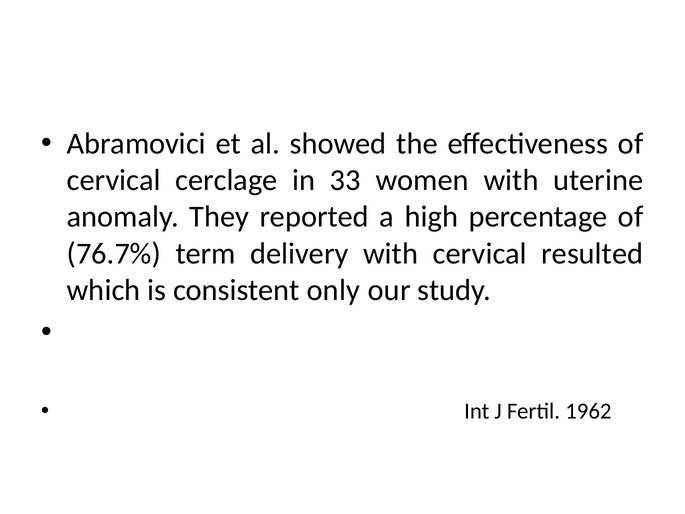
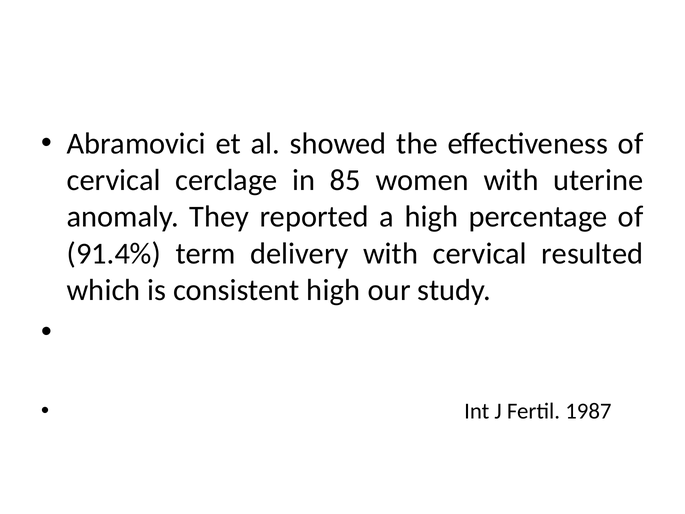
33: 33 -> 85
76.7%: 76.7% -> 91.4%
consistent only: only -> high
1962: 1962 -> 1987
